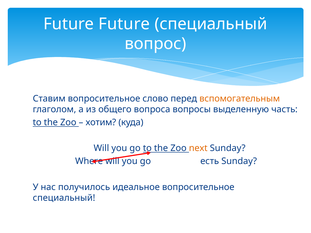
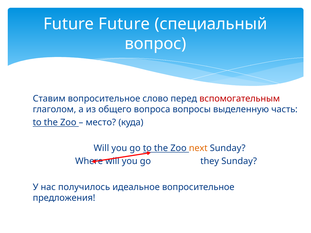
вспомогательным colour: orange -> red
хотим: хотим -> место
есть: есть -> they
специальный at (64, 198): специальный -> предложения
